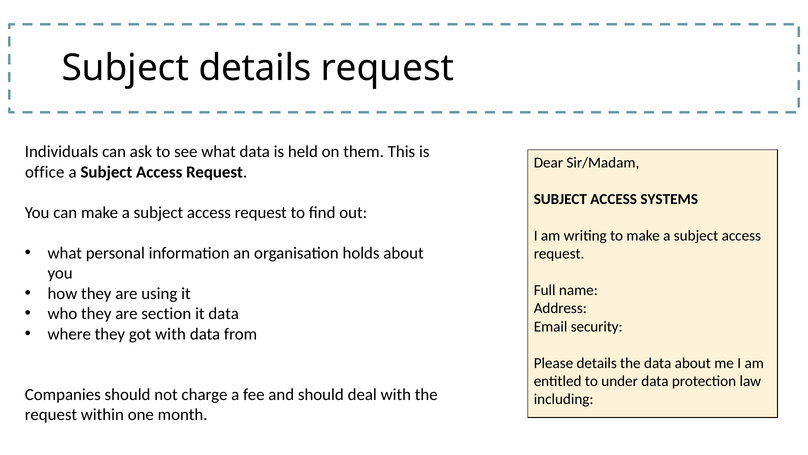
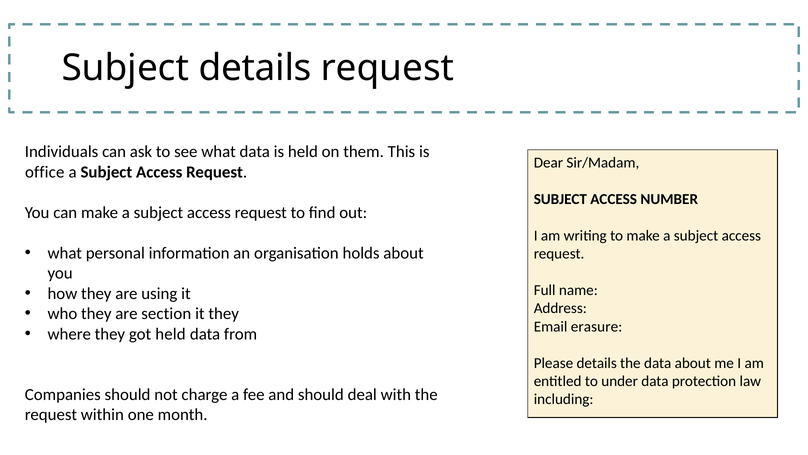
SYSTEMS: SYSTEMS -> NUMBER
it data: data -> they
security: security -> erasure
got with: with -> held
